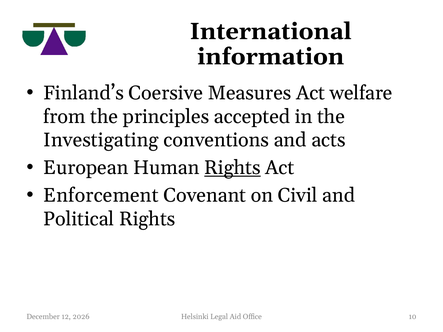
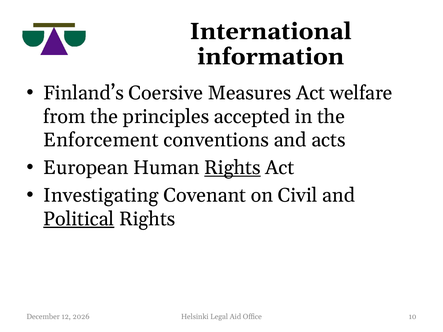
Investigating: Investigating -> Enforcement
Enforcement: Enforcement -> Investigating
Political underline: none -> present
